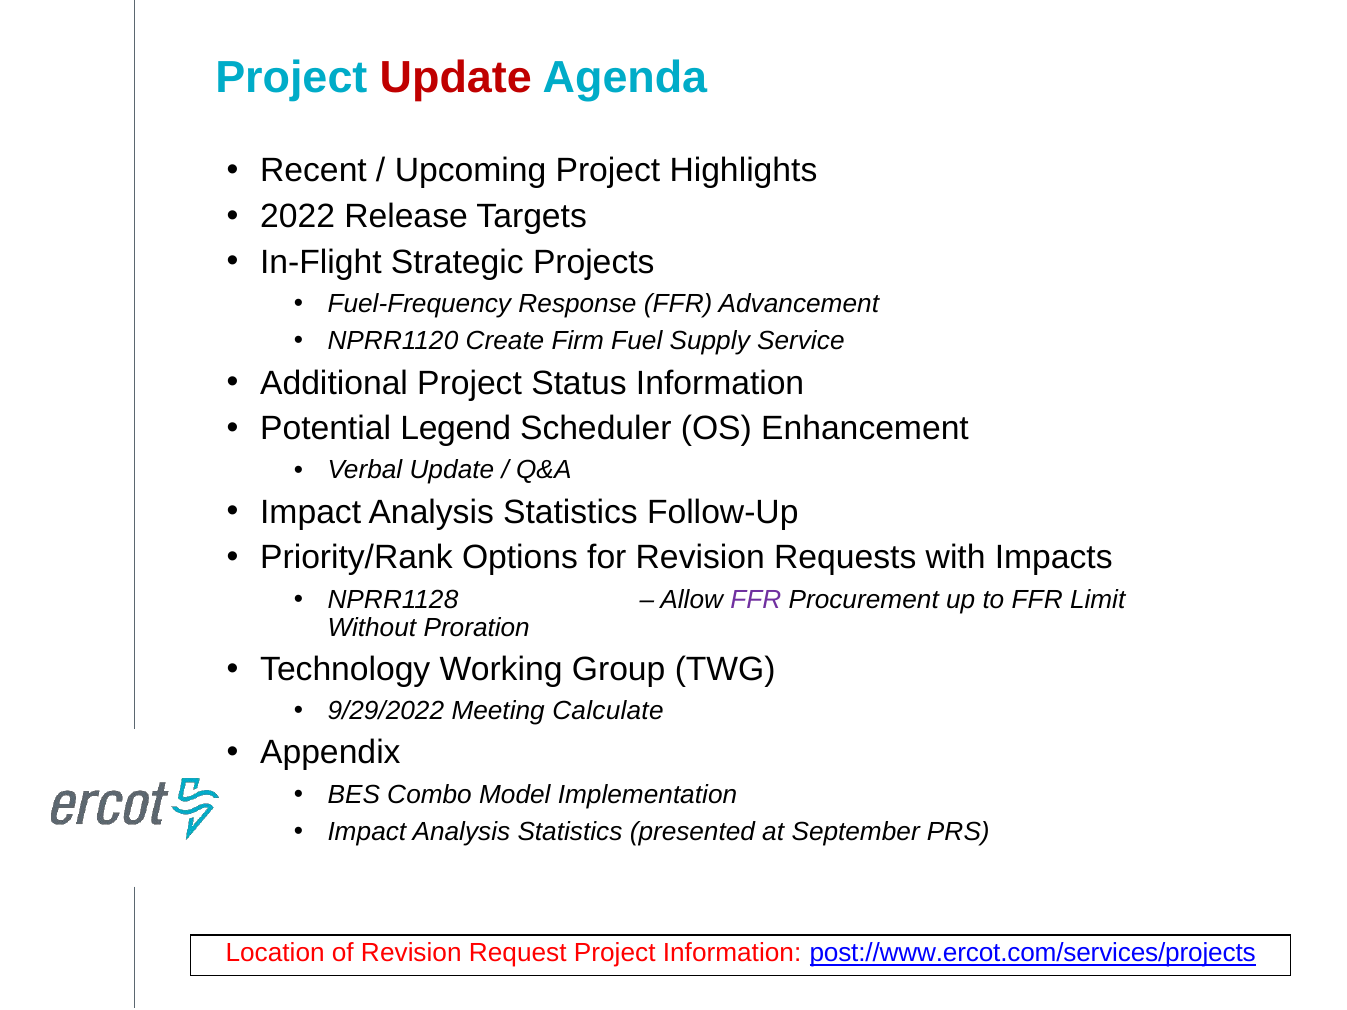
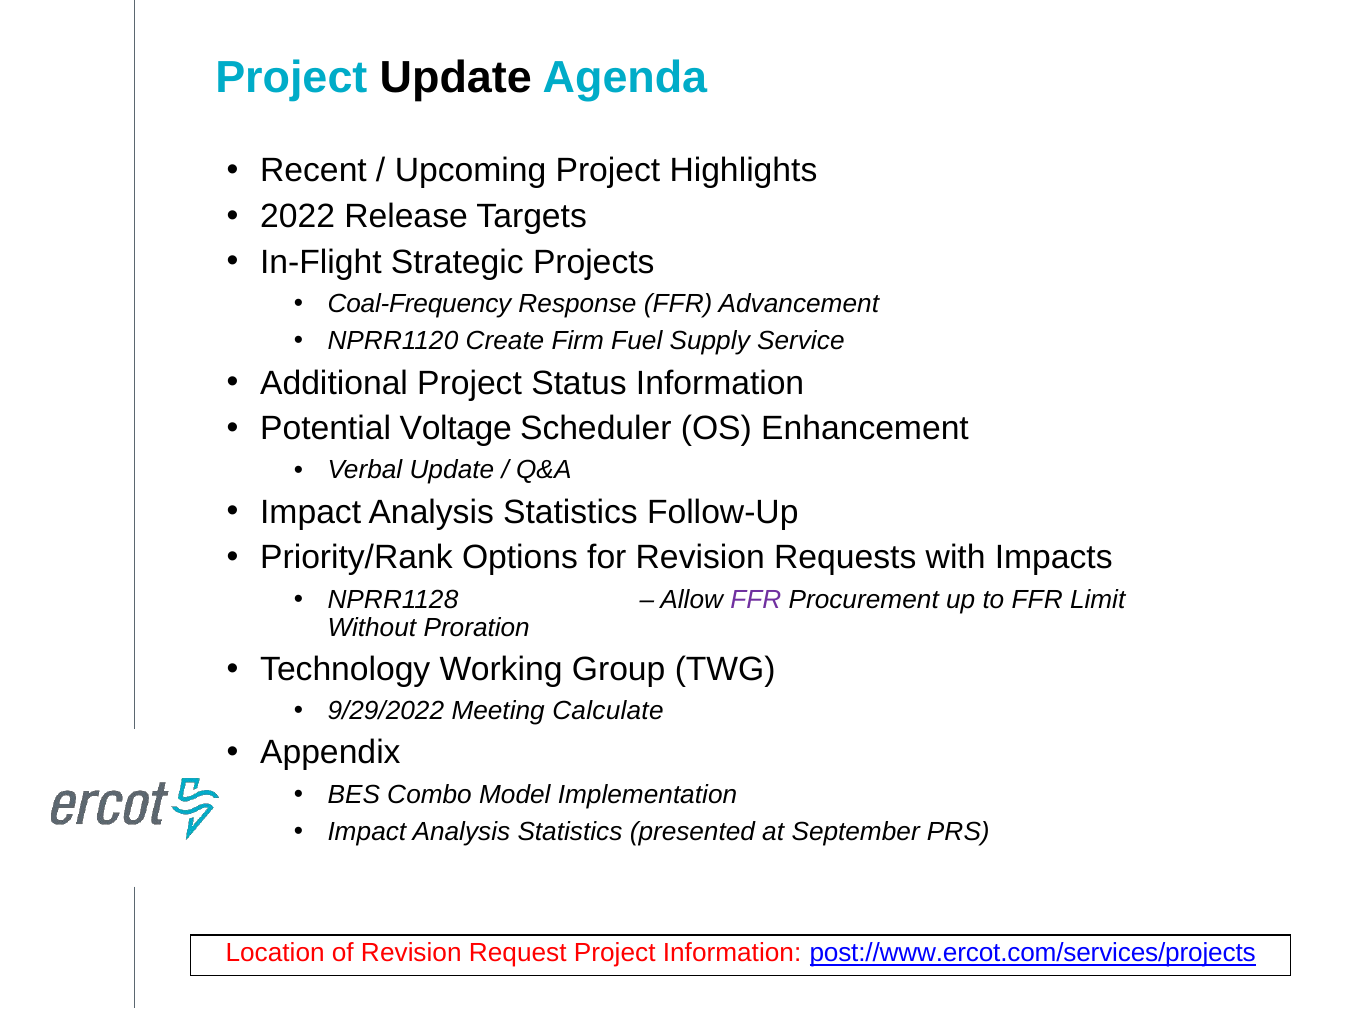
Update at (456, 78) colour: red -> black
Fuel-Frequency: Fuel-Frequency -> Coal-Frequency
Legend: Legend -> Voltage
